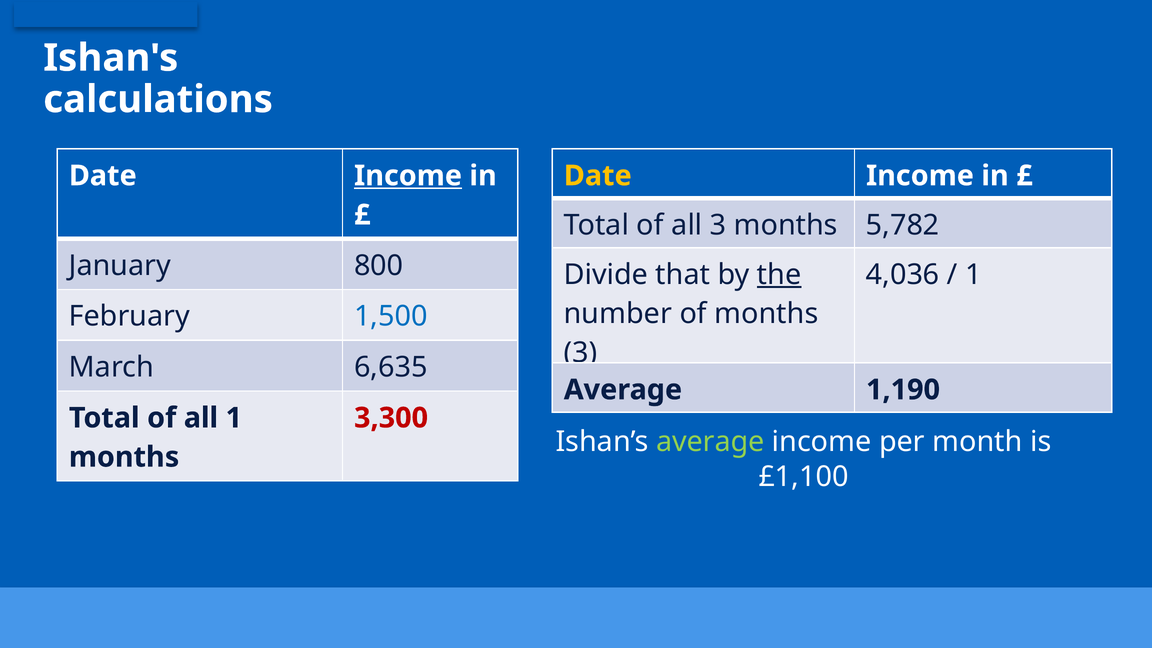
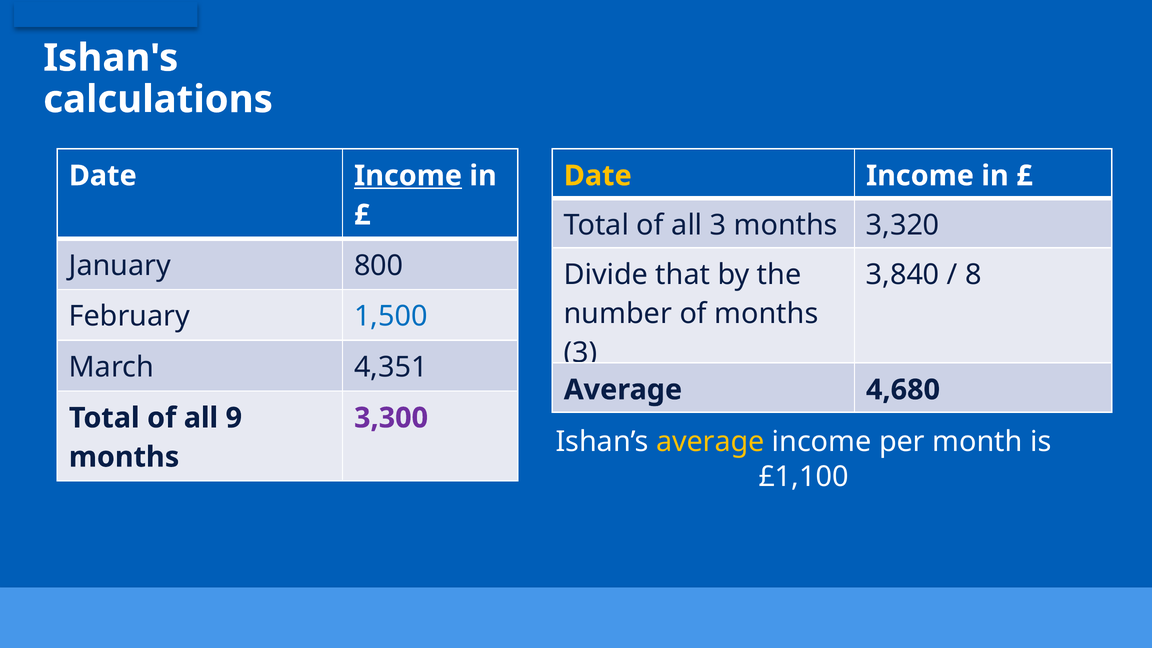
5,782: 5,782 -> 3,320
the underline: present -> none
4,036: 4,036 -> 3,840
1 at (973, 275): 1 -> 8
6,635: 6,635 -> 4,351
1,190: 1,190 -> 4,680
all 1: 1 -> 9
3,300 colour: red -> purple
average at (710, 442) colour: light green -> yellow
